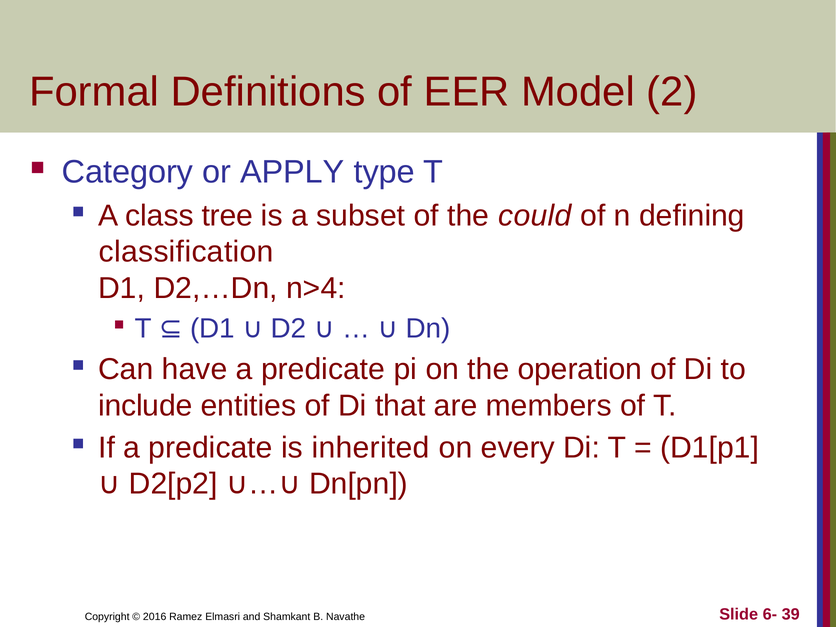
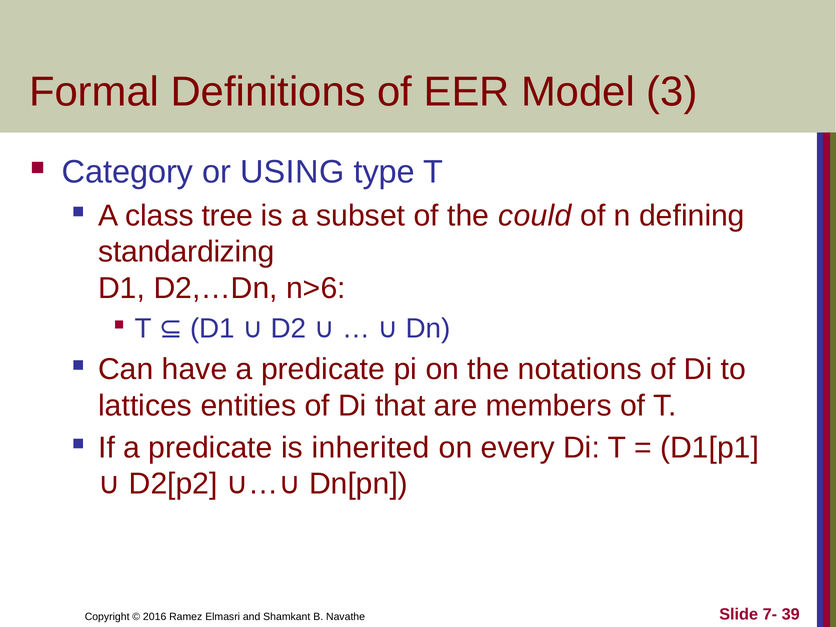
2: 2 -> 3
APPLY: APPLY -> USING
classification: classification -> standardizing
n>4: n>4 -> n>6
operation: operation -> notations
include: include -> lattices
6-: 6- -> 7-
